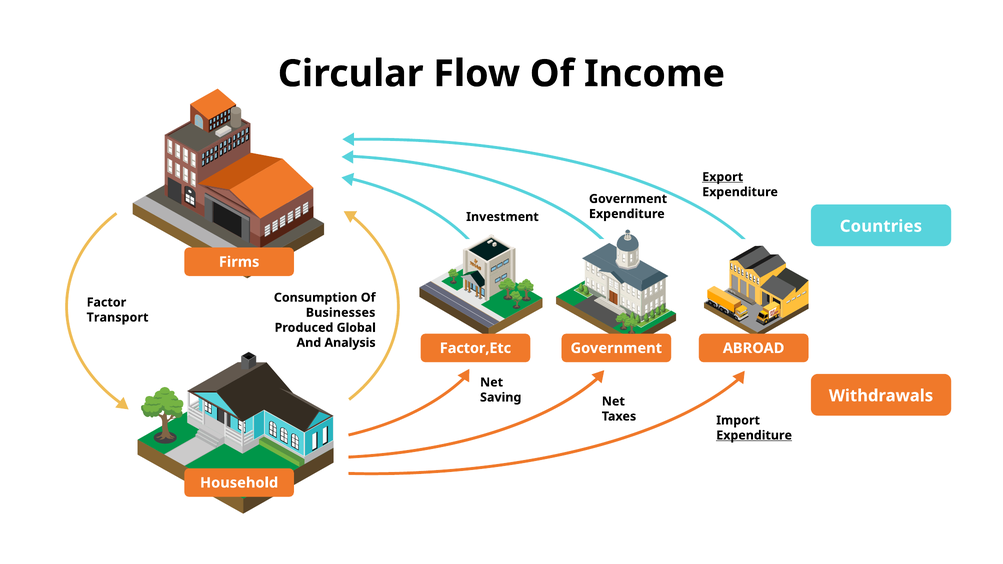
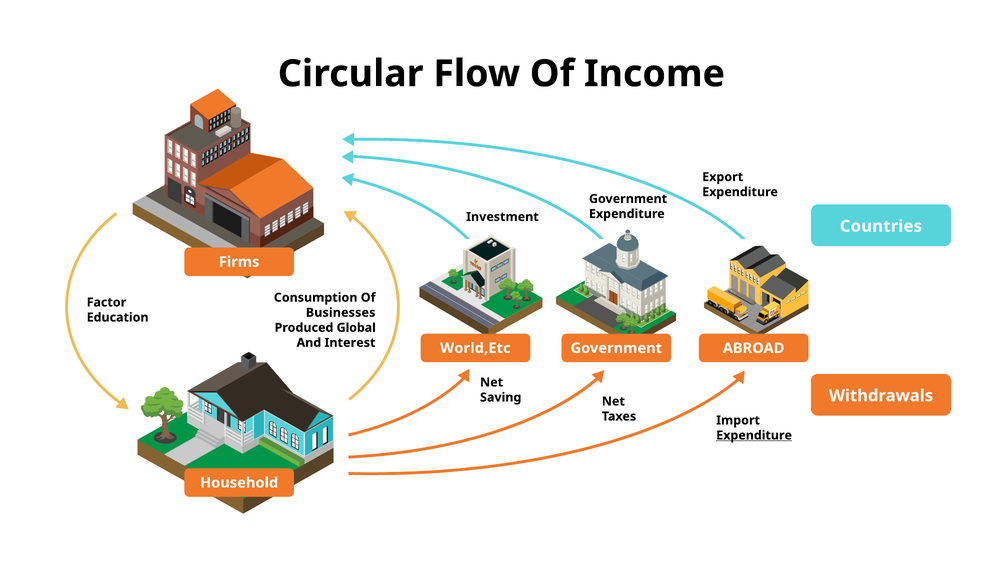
Export underline: present -> none
Transport: Transport -> Education
Analysis: Analysis -> Interest
Factor,Etc: Factor,Etc -> World,Etc
